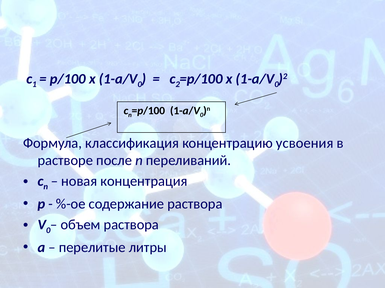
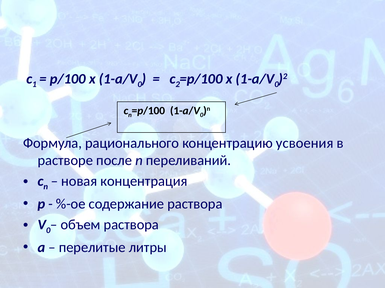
классификация: классификация -> рационального
